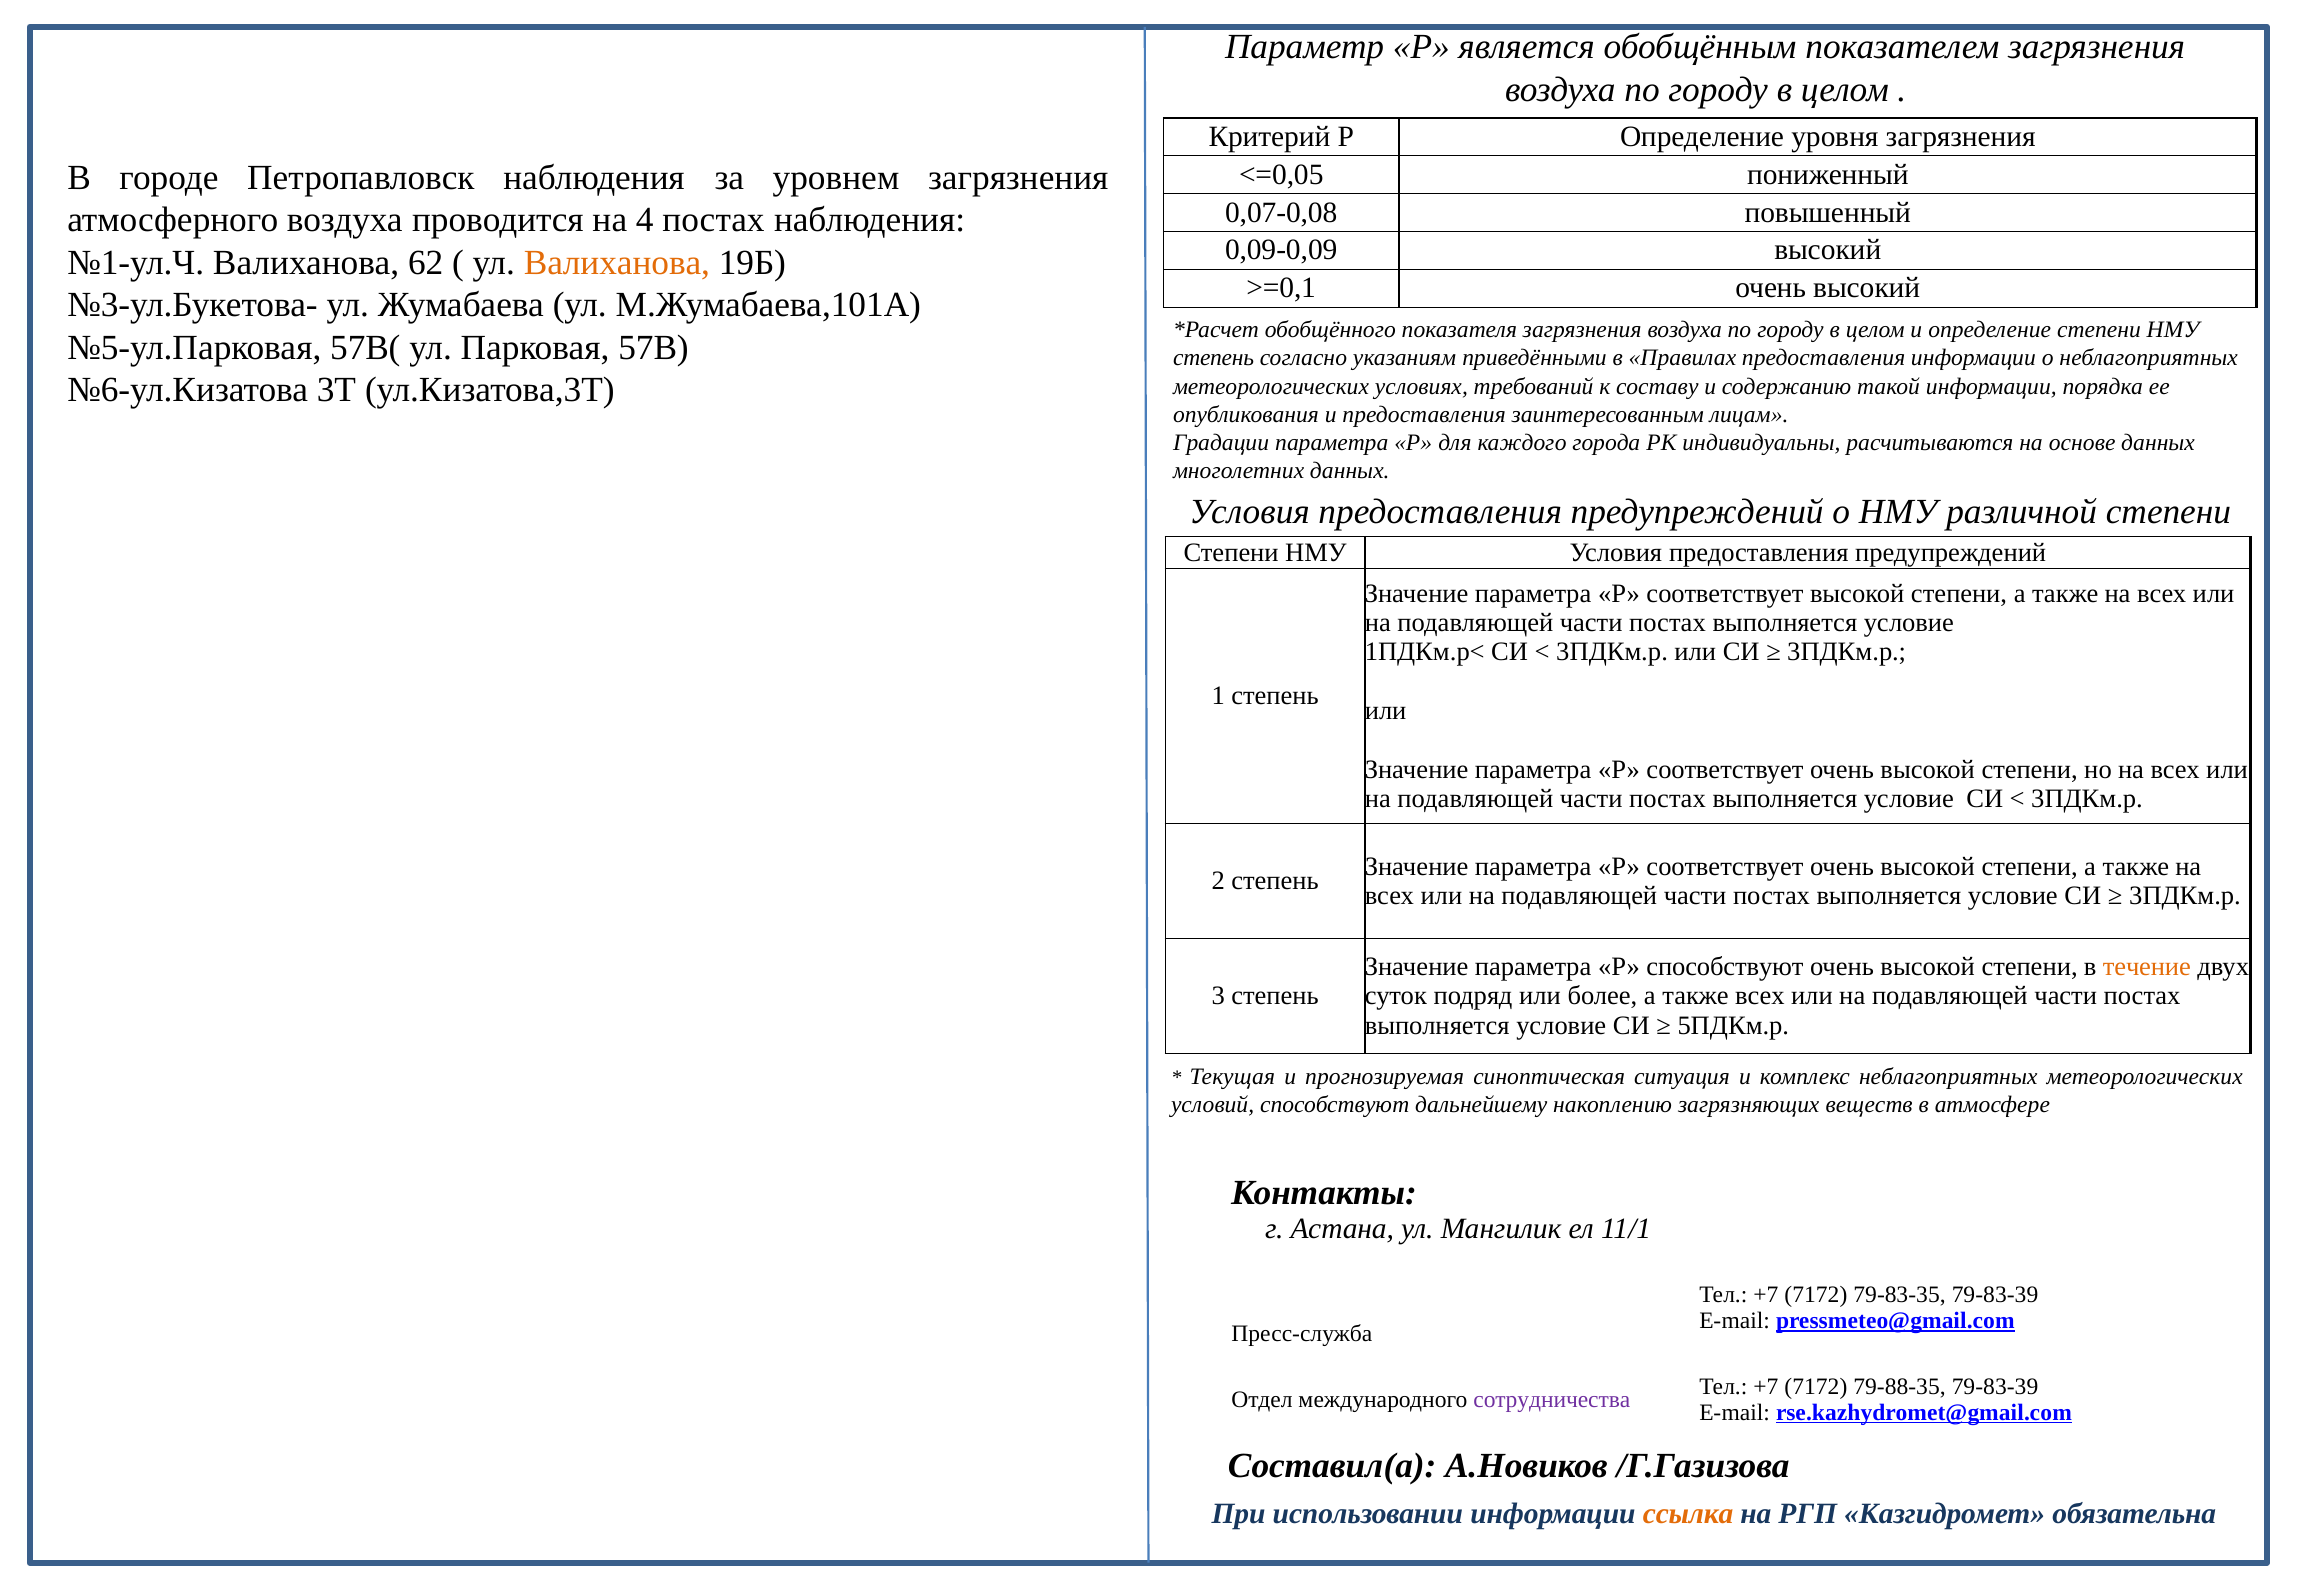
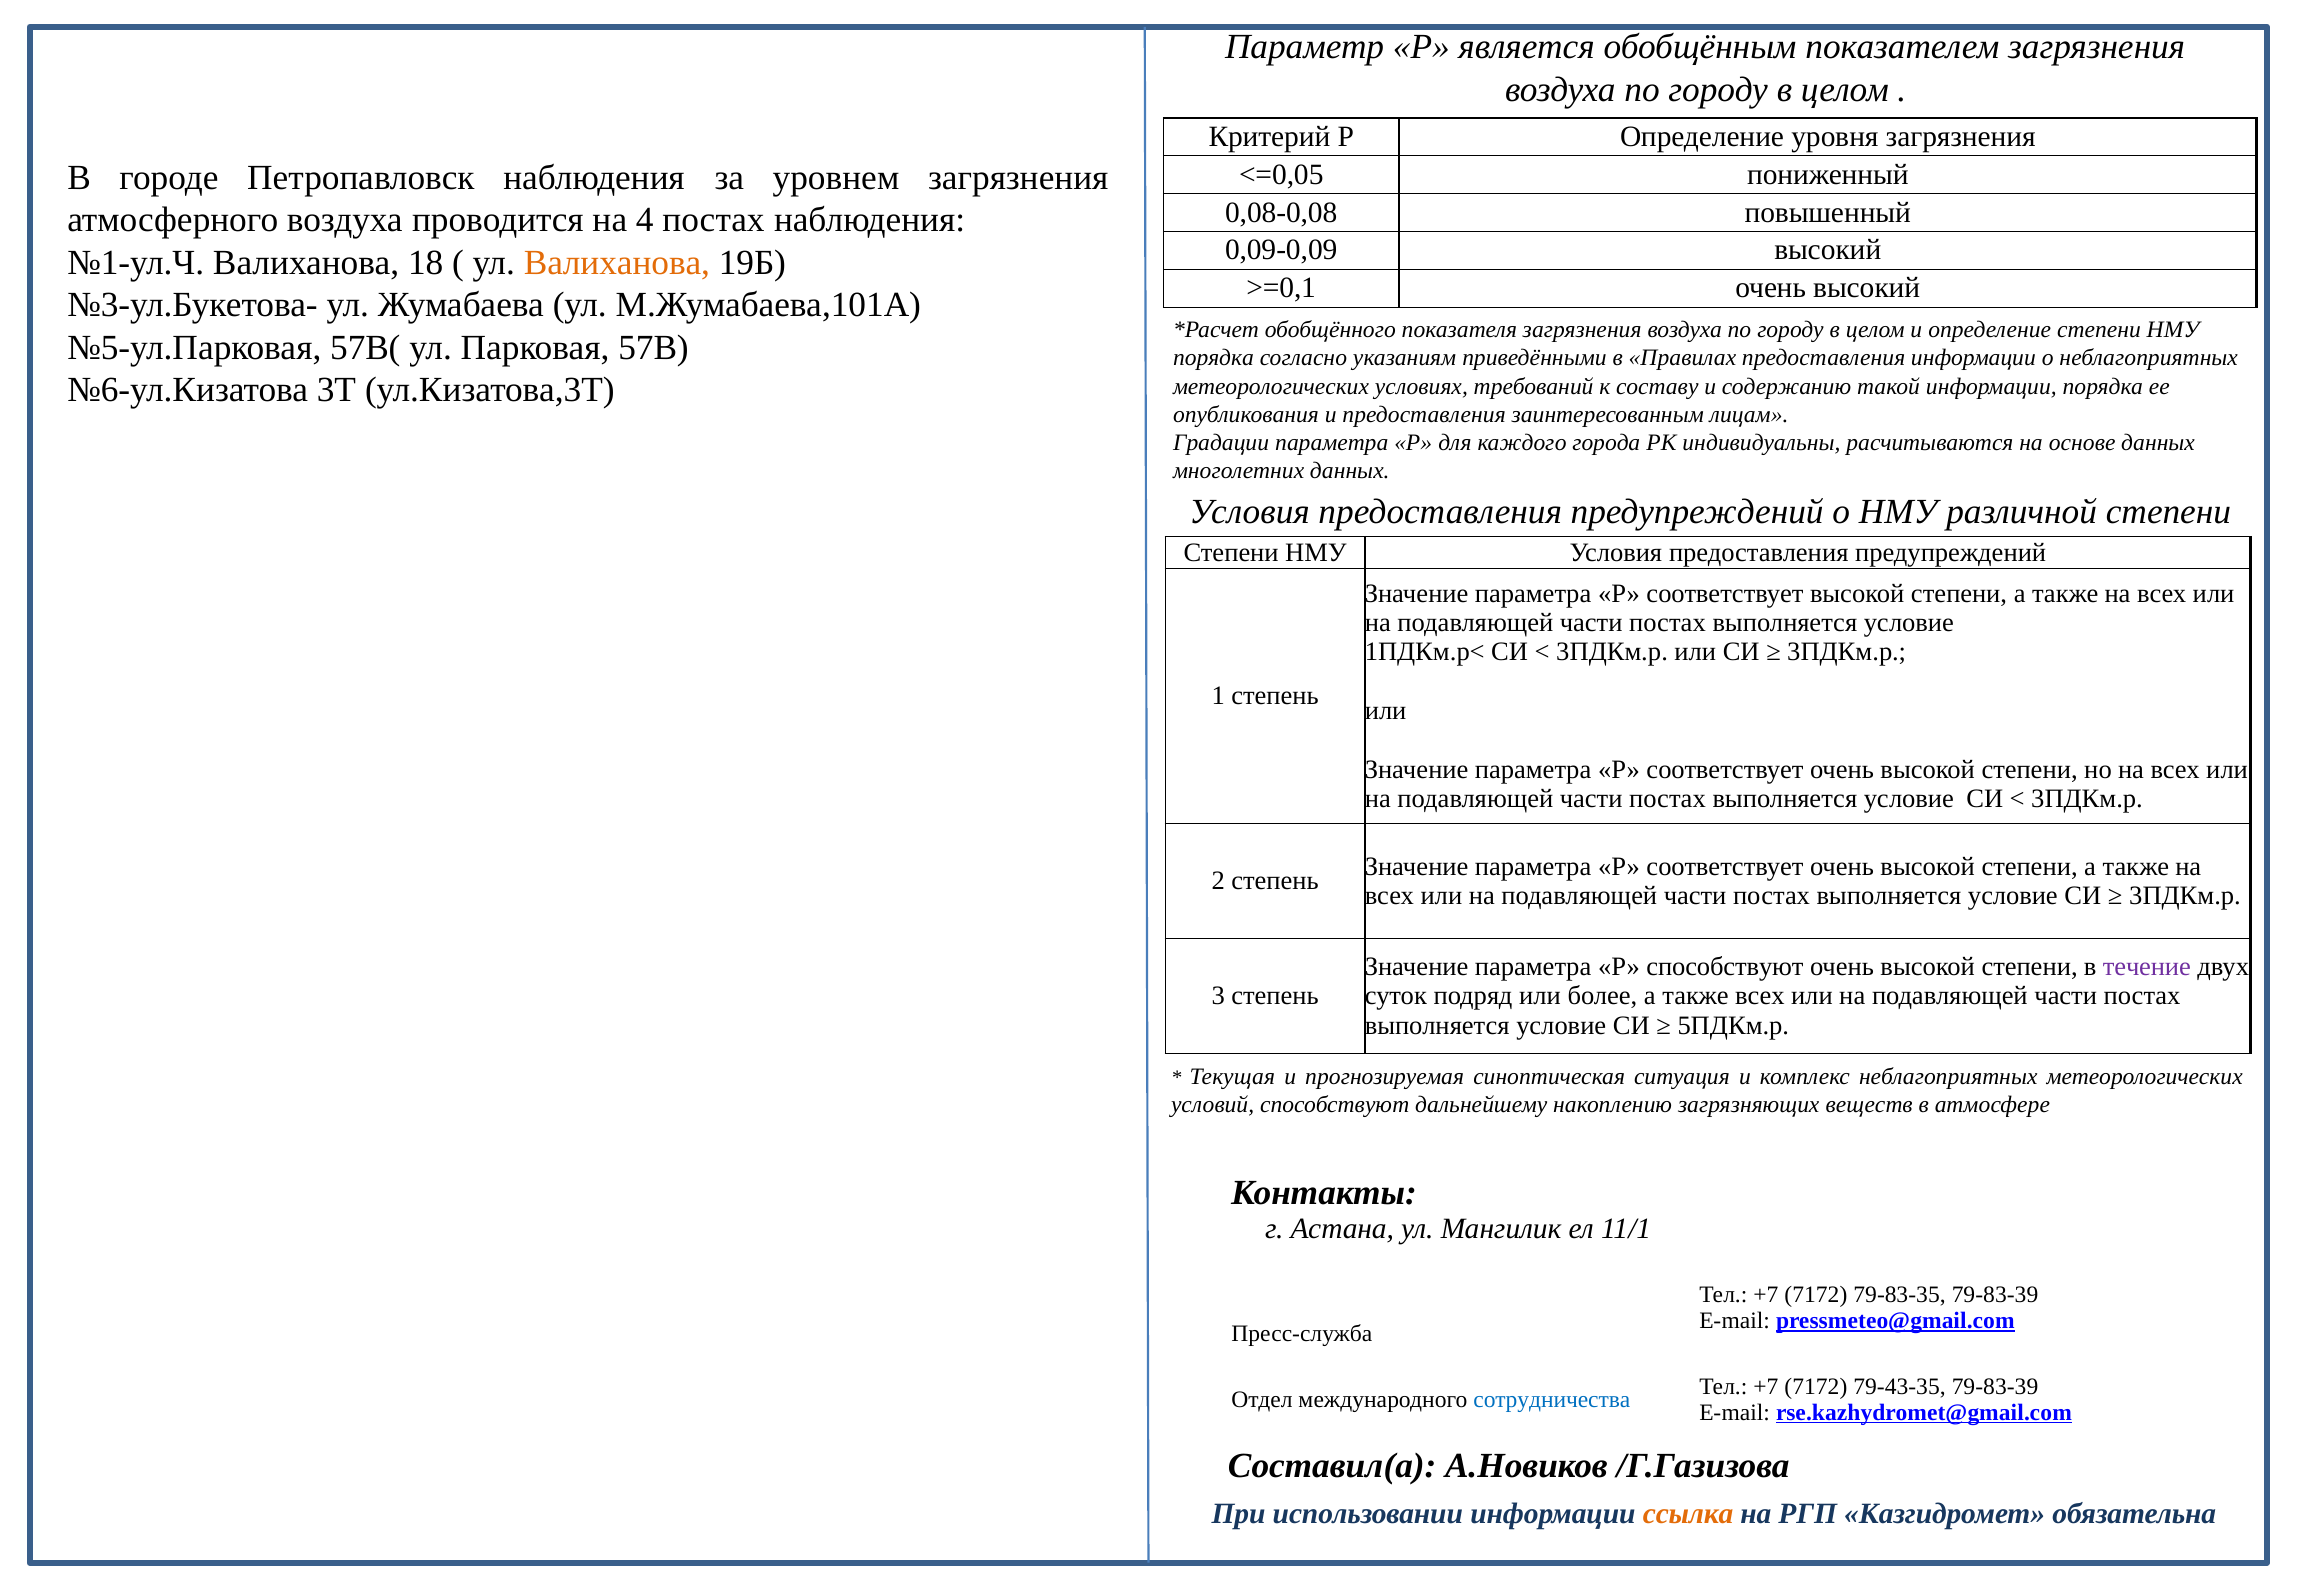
0,07-0,08: 0,07-0,08 -> 0,08-0,08
62: 62 -> 18
степень at (1214, 358): степень -> порядка
течение colour: orange -> purple
79-88-35: 79-88-35 -> 79-43-35
сотрудничества colour: purple -> blue
